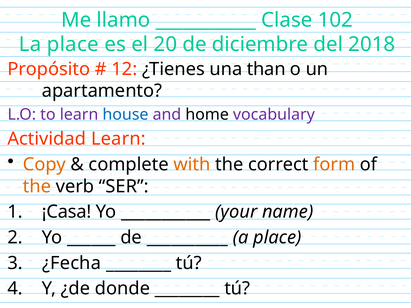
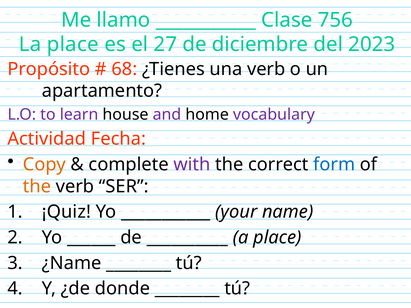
102: 102 -> 756
20: 20 -> 27
2018: 2018 -> 2023
12: 12 -> 68
una than: than -> verb
house colour: blue -> black
Actividad Learn: Learn -> Fecha
with colour: orange -> purple
form colour: orange -> blue
¡Casa: ¡Casa -> ¡Quiz
¿Fecha: ¿Fecha -> ¿Name
